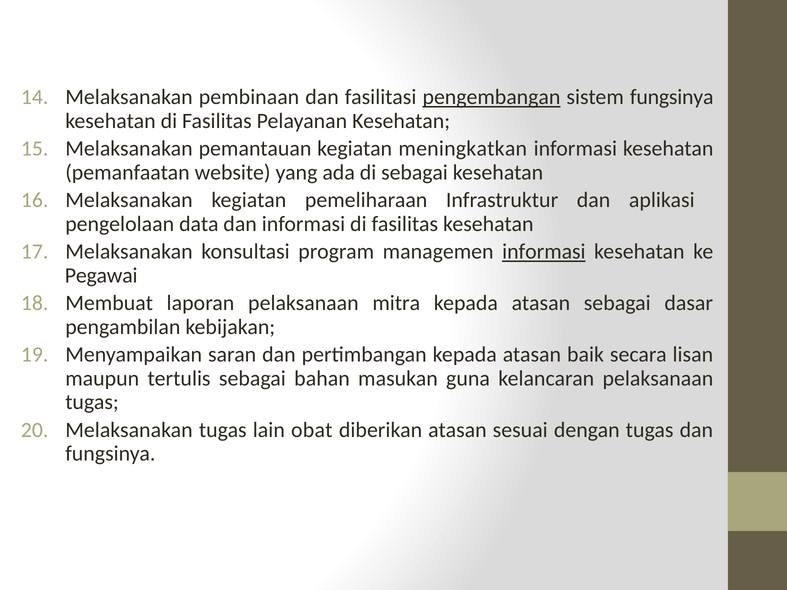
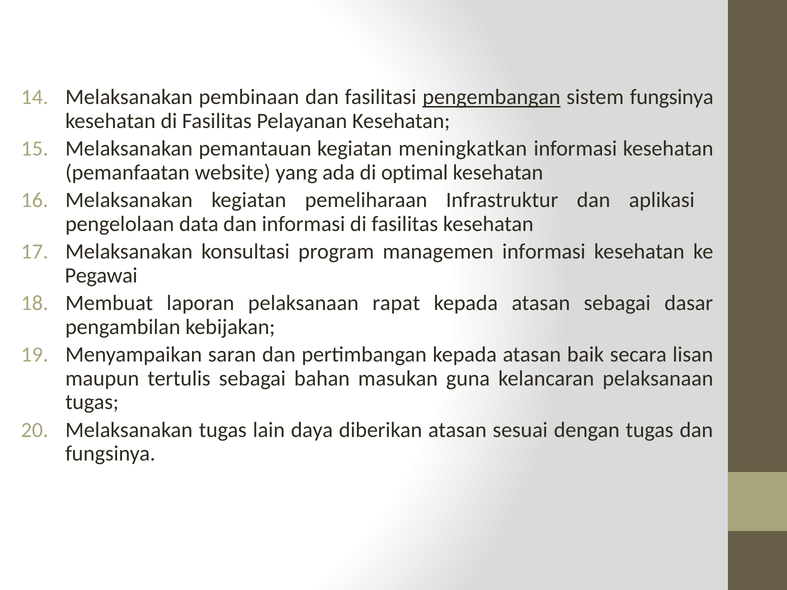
di sebagai: sebagai -> optimal
informasi at (544, 252) underline: present -> none
mitra: mitra -> rapat
obat: obat -> daya
